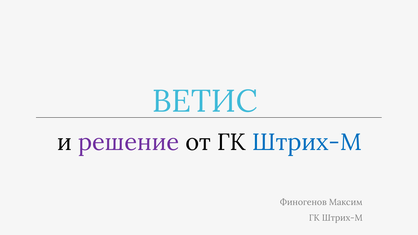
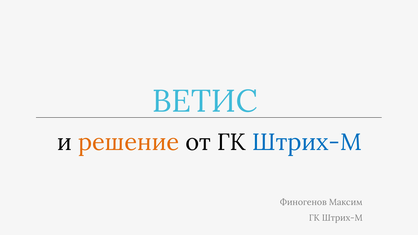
решение colour: purple -> orange
